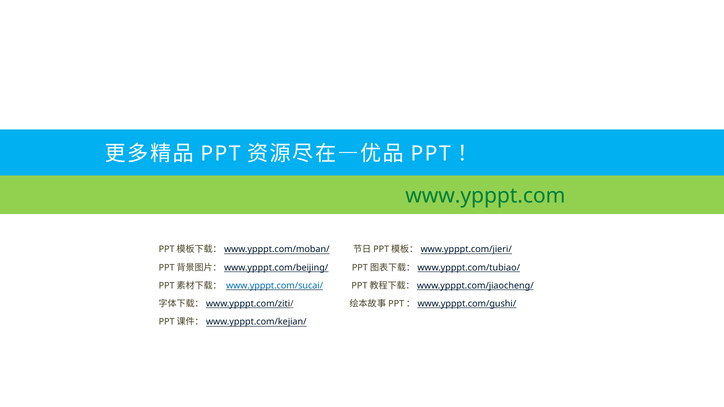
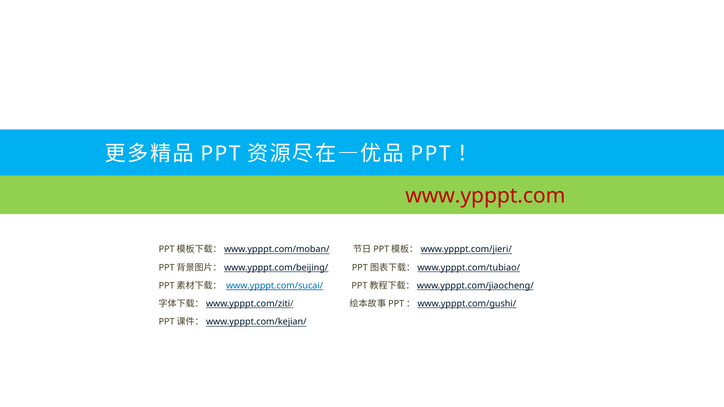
www.ypppt.com colour: green -> red
